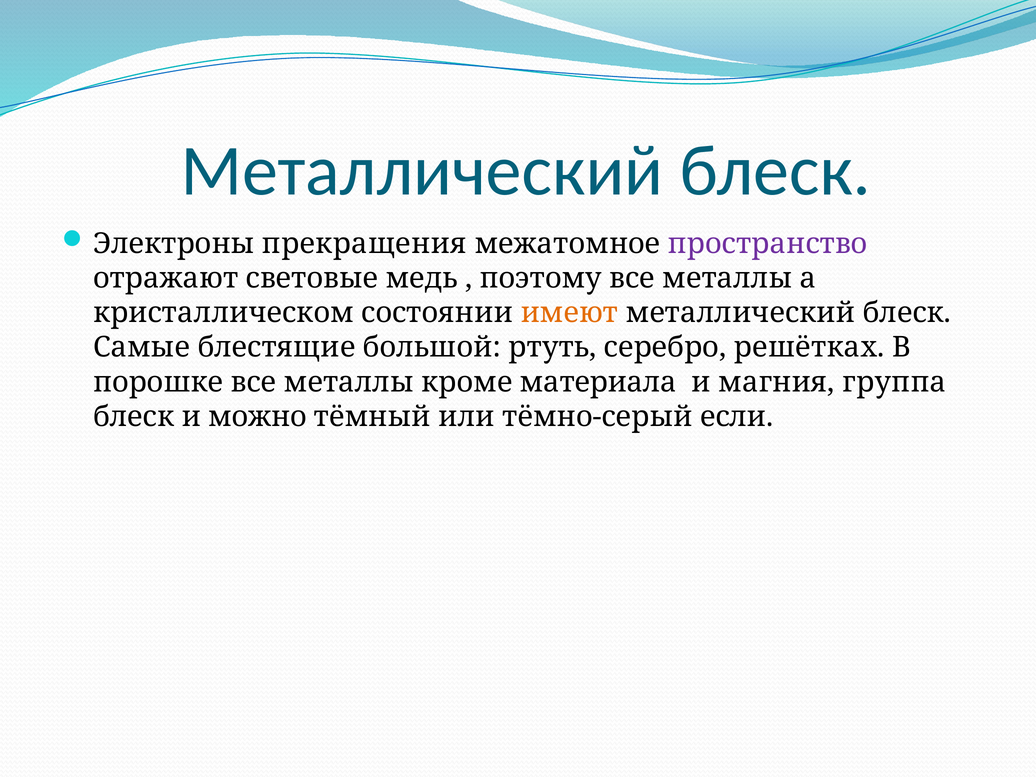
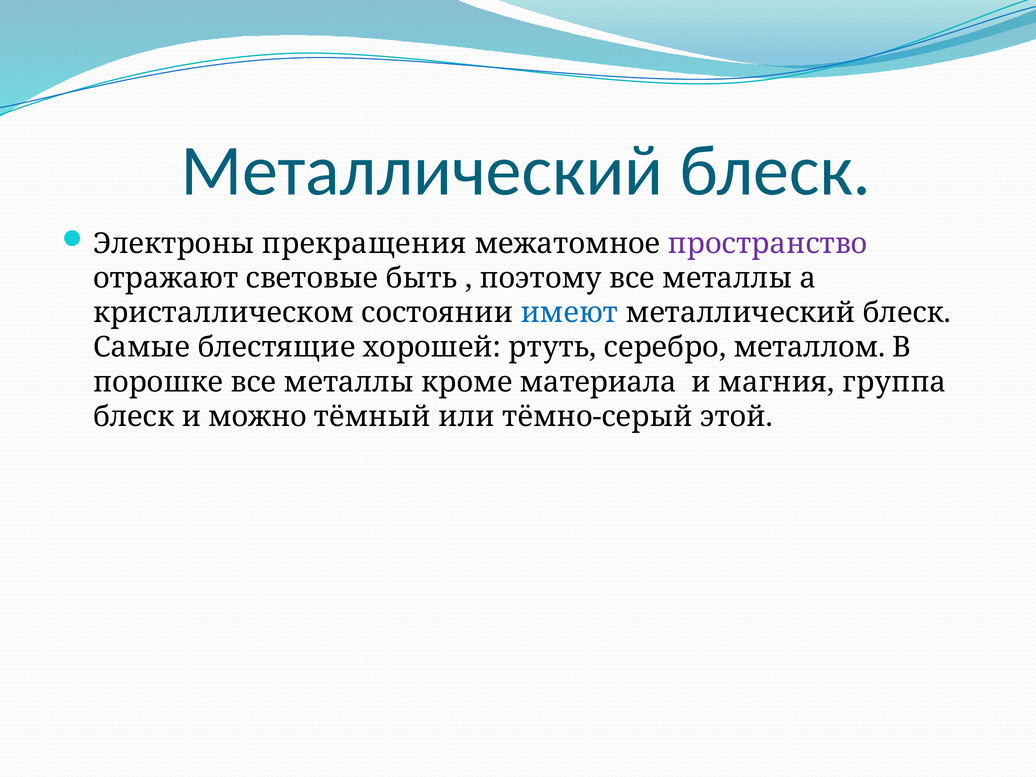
медь: медь -> быть
имеют colour: orange -> blue
большой: большой -> хорошей
решётках: решётках -> металлом
если: если -> этой
